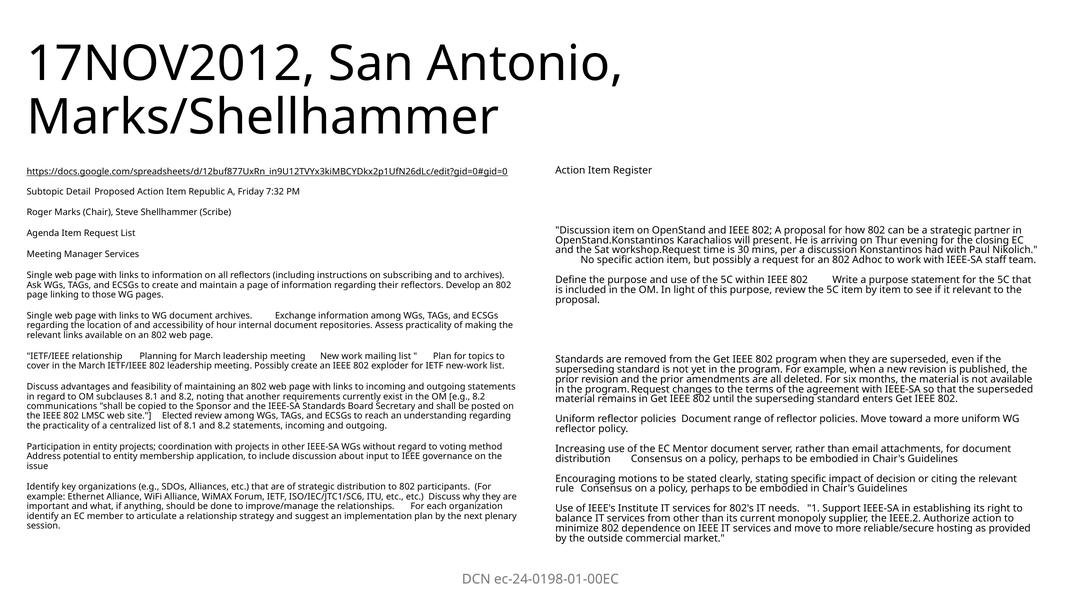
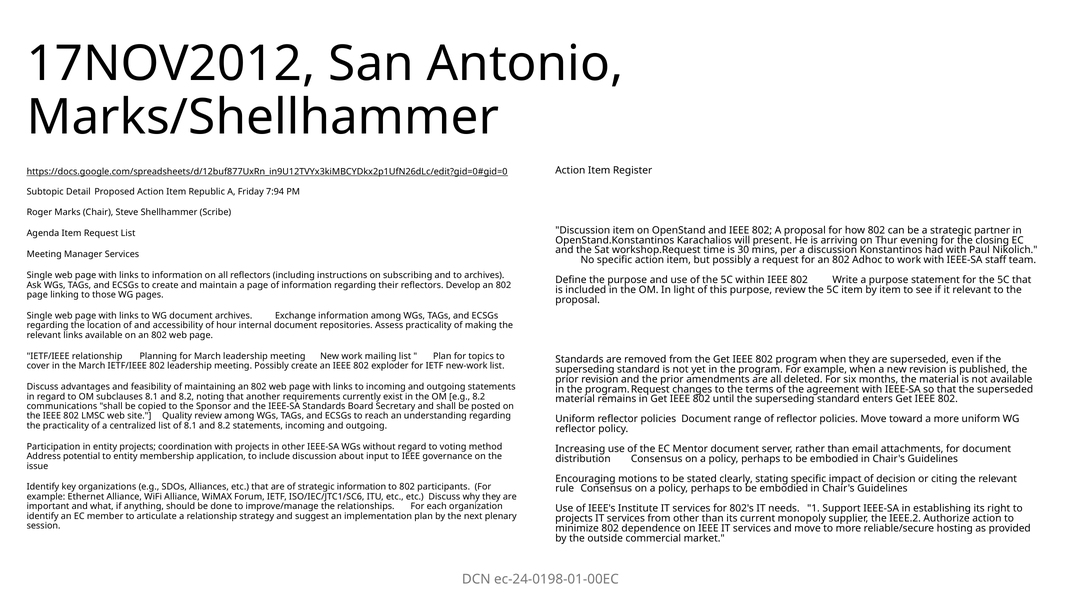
7:32: 7:32 -> 7:94
Elected: Elected -> Quality
strategic distribution: distribution -> information
balance at (574, 518): balance -> projects
